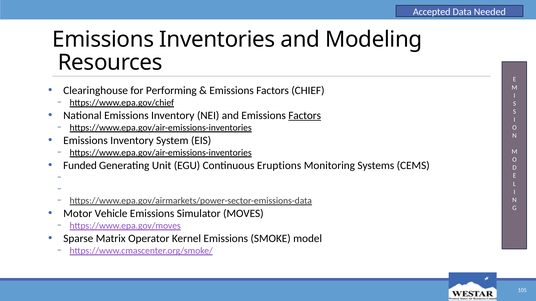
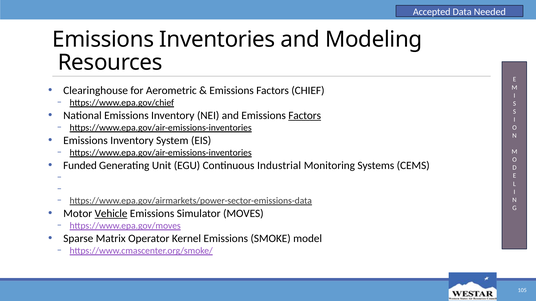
Performing: Performing -> Aerometric
Eruptions: Eruptions -> Industrial
Vehicle underline: none -> present
